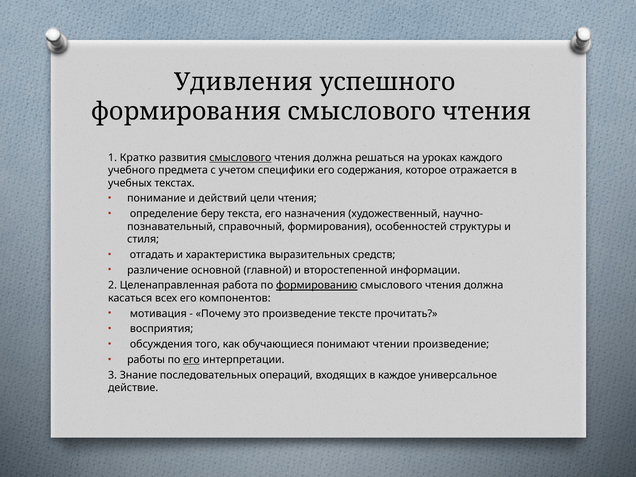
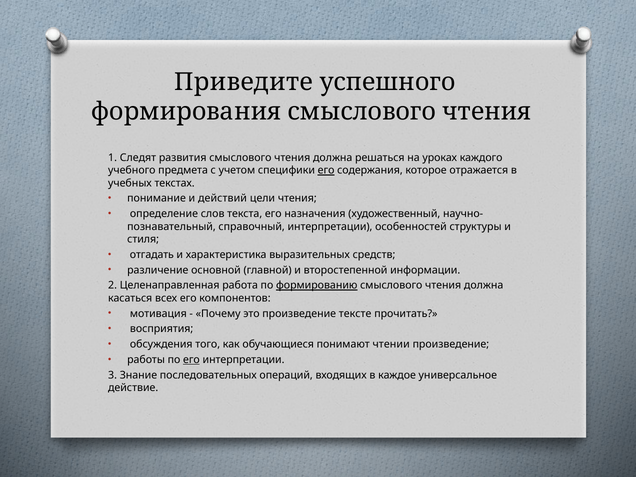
Удивления: Удивления -> Приведите
Кратко: Кратко -> Следят
смыслового at (240, 158) underline: present -> none
его at (326, 170) underline: none -> present
беру: беру -> слов
справочный формирования: формирования -> интерпретации
